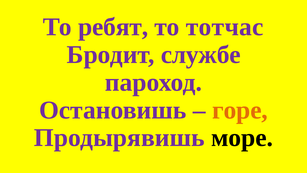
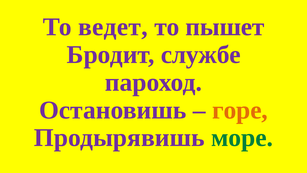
ребят: ребят -> ведет
тотчас: тотчас -> пышет
море colour: black -> green
